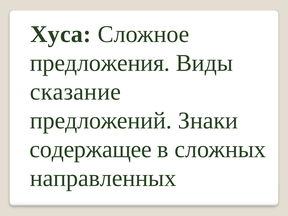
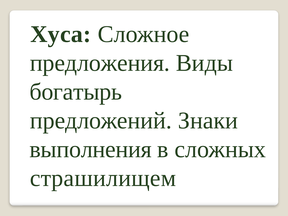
сказание: сказание -> богатырь
содержащее: содержащее -> выполнения
направленных: направленных -> страшилищем
